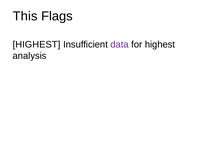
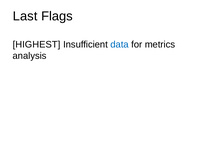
This: This -> Last
data colour: purple -> blue
for highest: highest -> metrics
